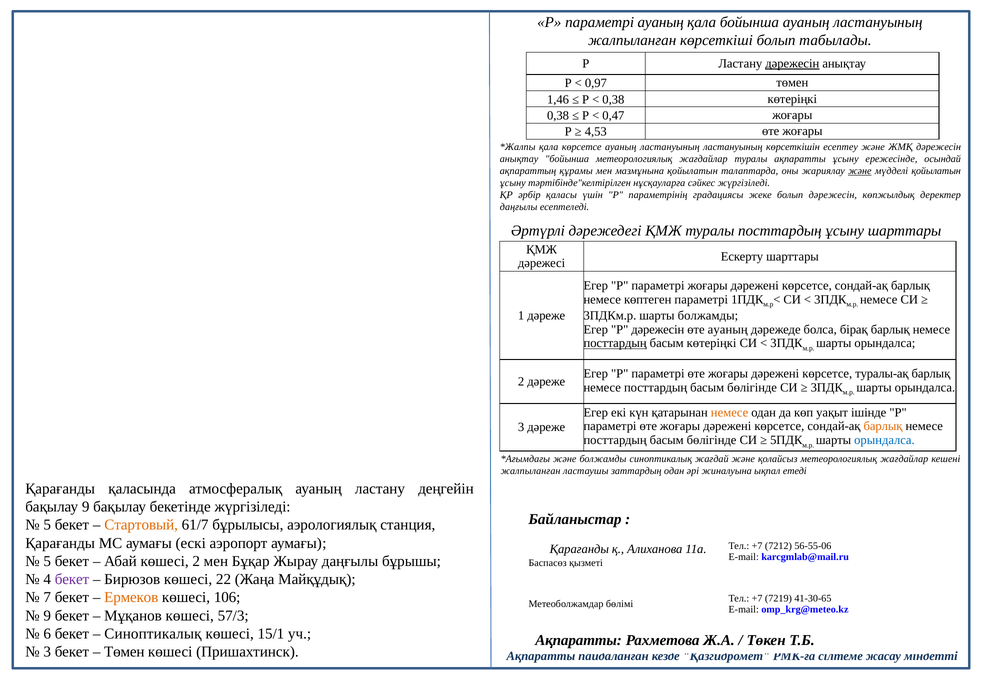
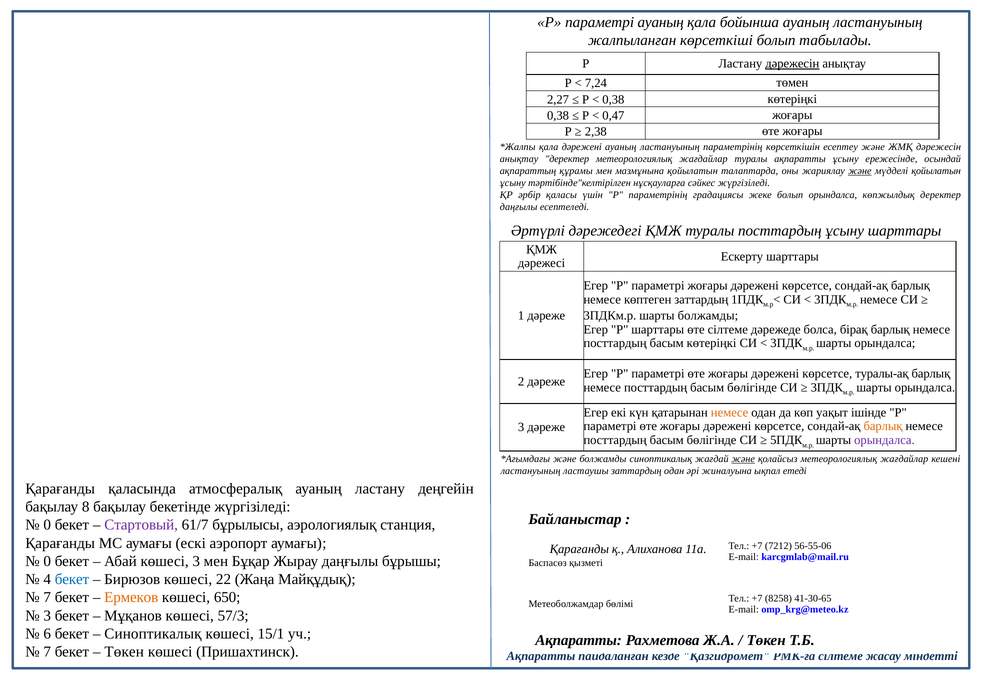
0,97: 0,97 -> 7,24
1,46: 1,46 -> 2,27
4,53: 4,53 -> 2,38
қала көрсетсе: көрсетсе -> дәрежені
ластануының ластануының: ластануының -> параметрінің
анықтау бойынша: бойынша -> деректер
болып дәрежесін: дәрежесін -> орындалса
көптеген параметрі: параметрі -> заттардың
P дәрежесін: дәрежесін -> шарттары
өте ауаның: ауаның -> сілтеме
посттардың at (615, 343) underline: present -> none
орындалса at (884, 440) colour: blue -> purple
және at (743, 459) underline: none -> present
жалпыланған at (531, 471): жалпыланған -> ластануының
бақылау 9: 9 -> 8
5 at (47, 525): 5 -> 0
Стартовый colour: orange -> purple
5 at (47, 561): 5 -> 0
көшесі 2: 2 -> 3
бекет at (72, 579) colour: purple -> blue
106: 106 -> 650
7219: 7219 -> 8258
9 at (47, 615): 9 -> 3
3 at (47, 652): 3 -> 7
Төмен at (124, 652): Төмен -> Төкен
